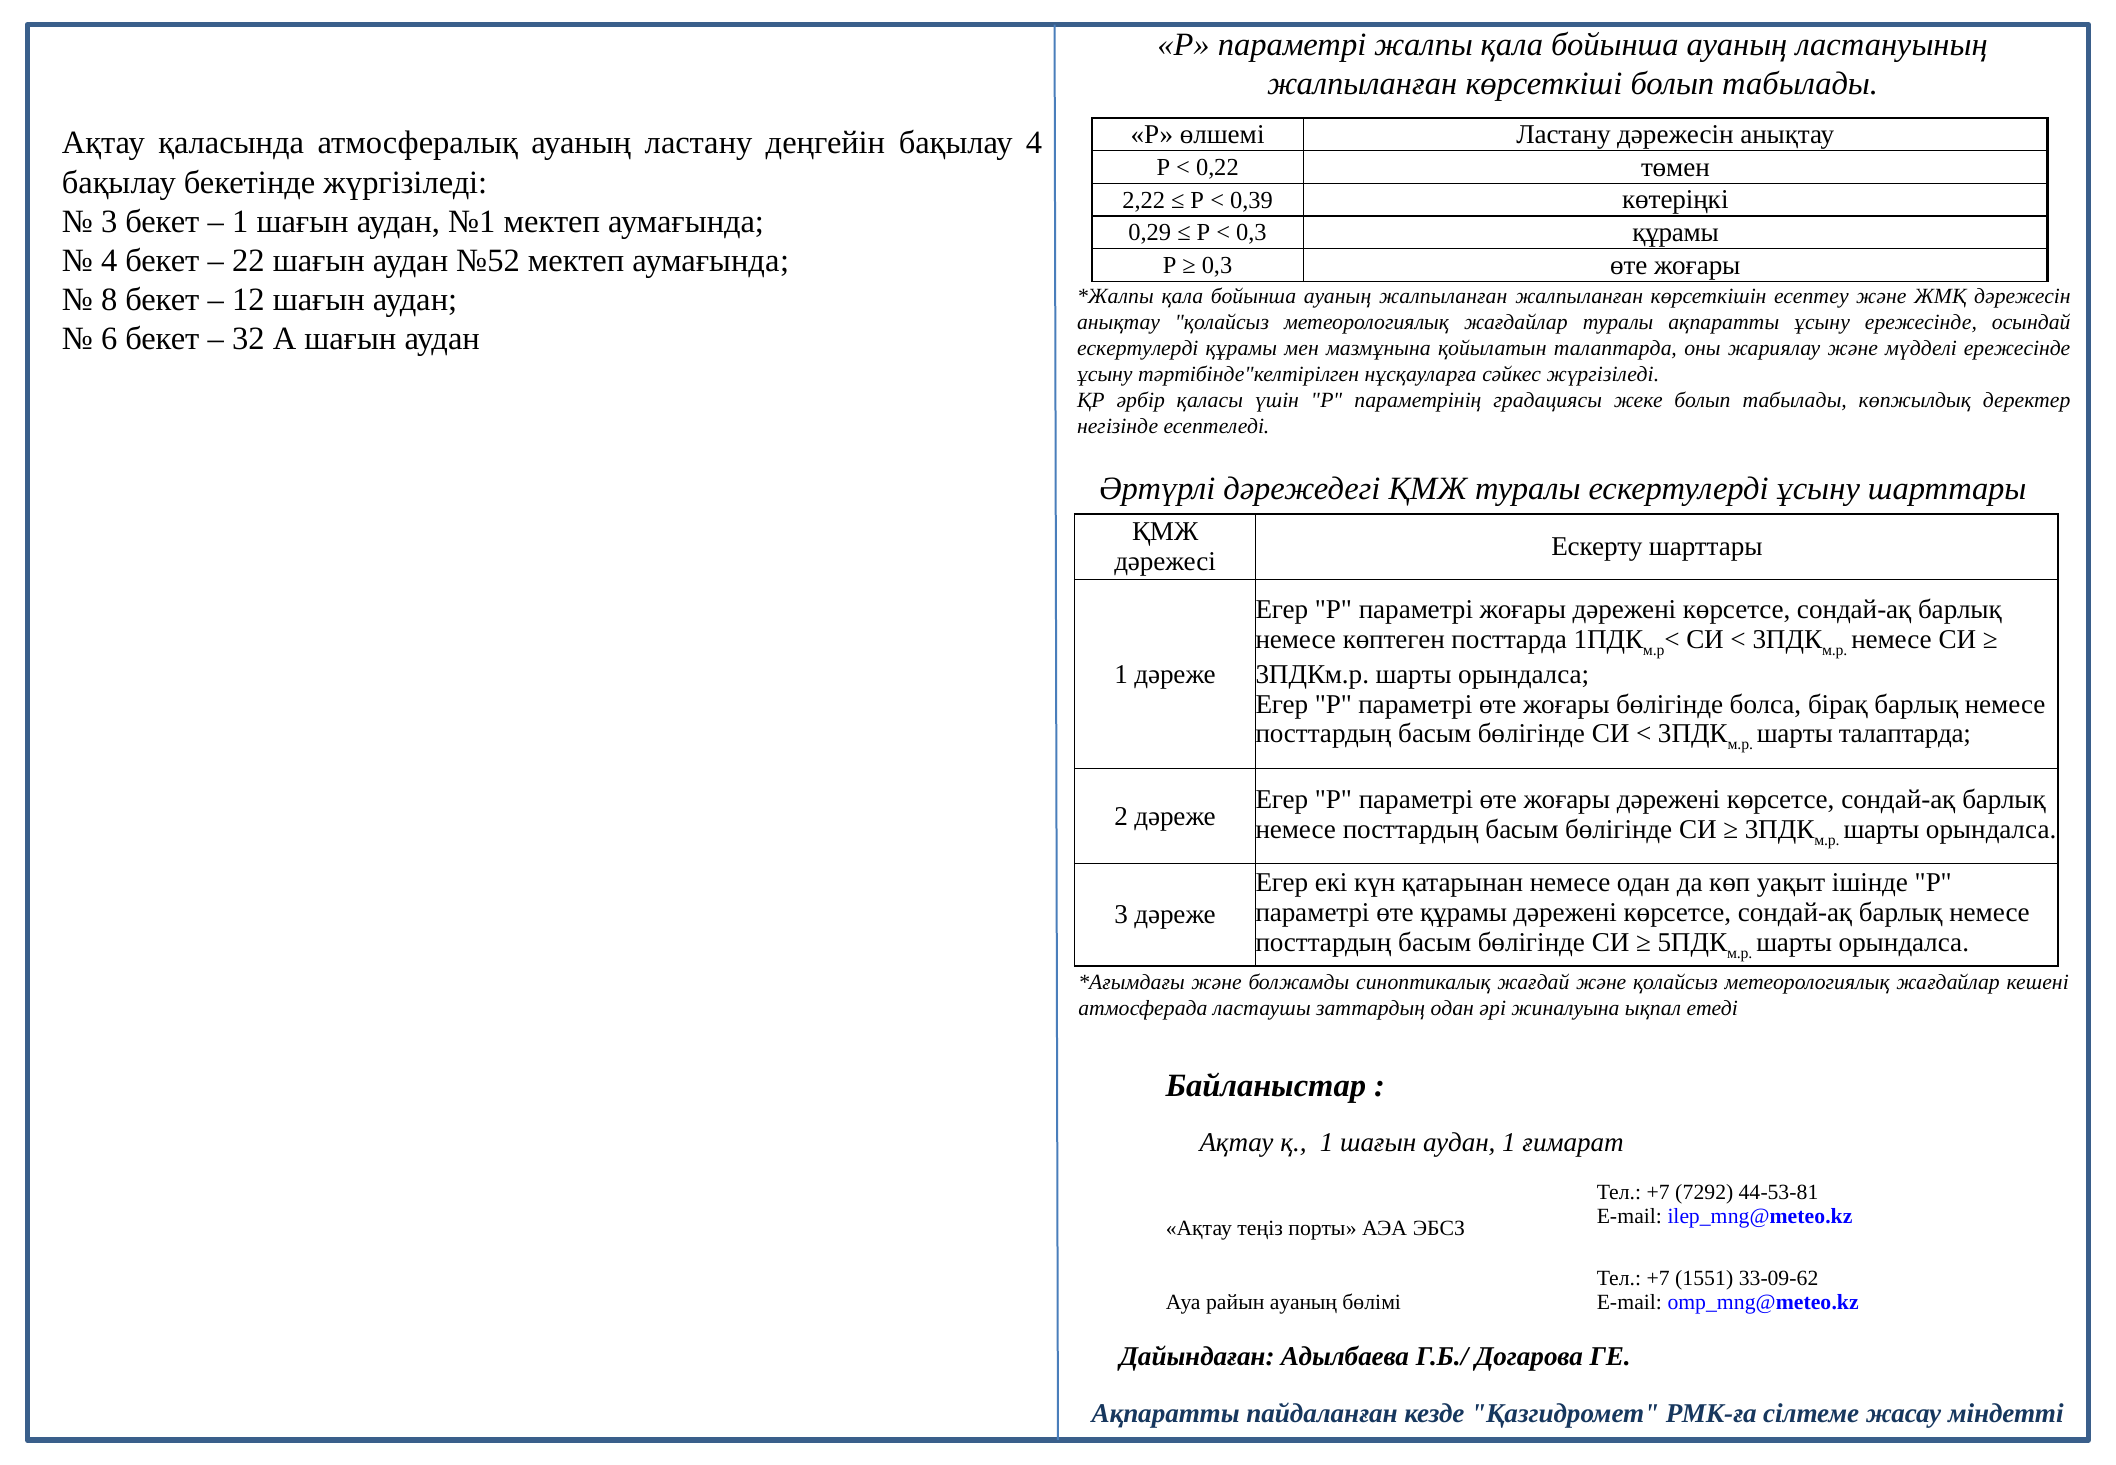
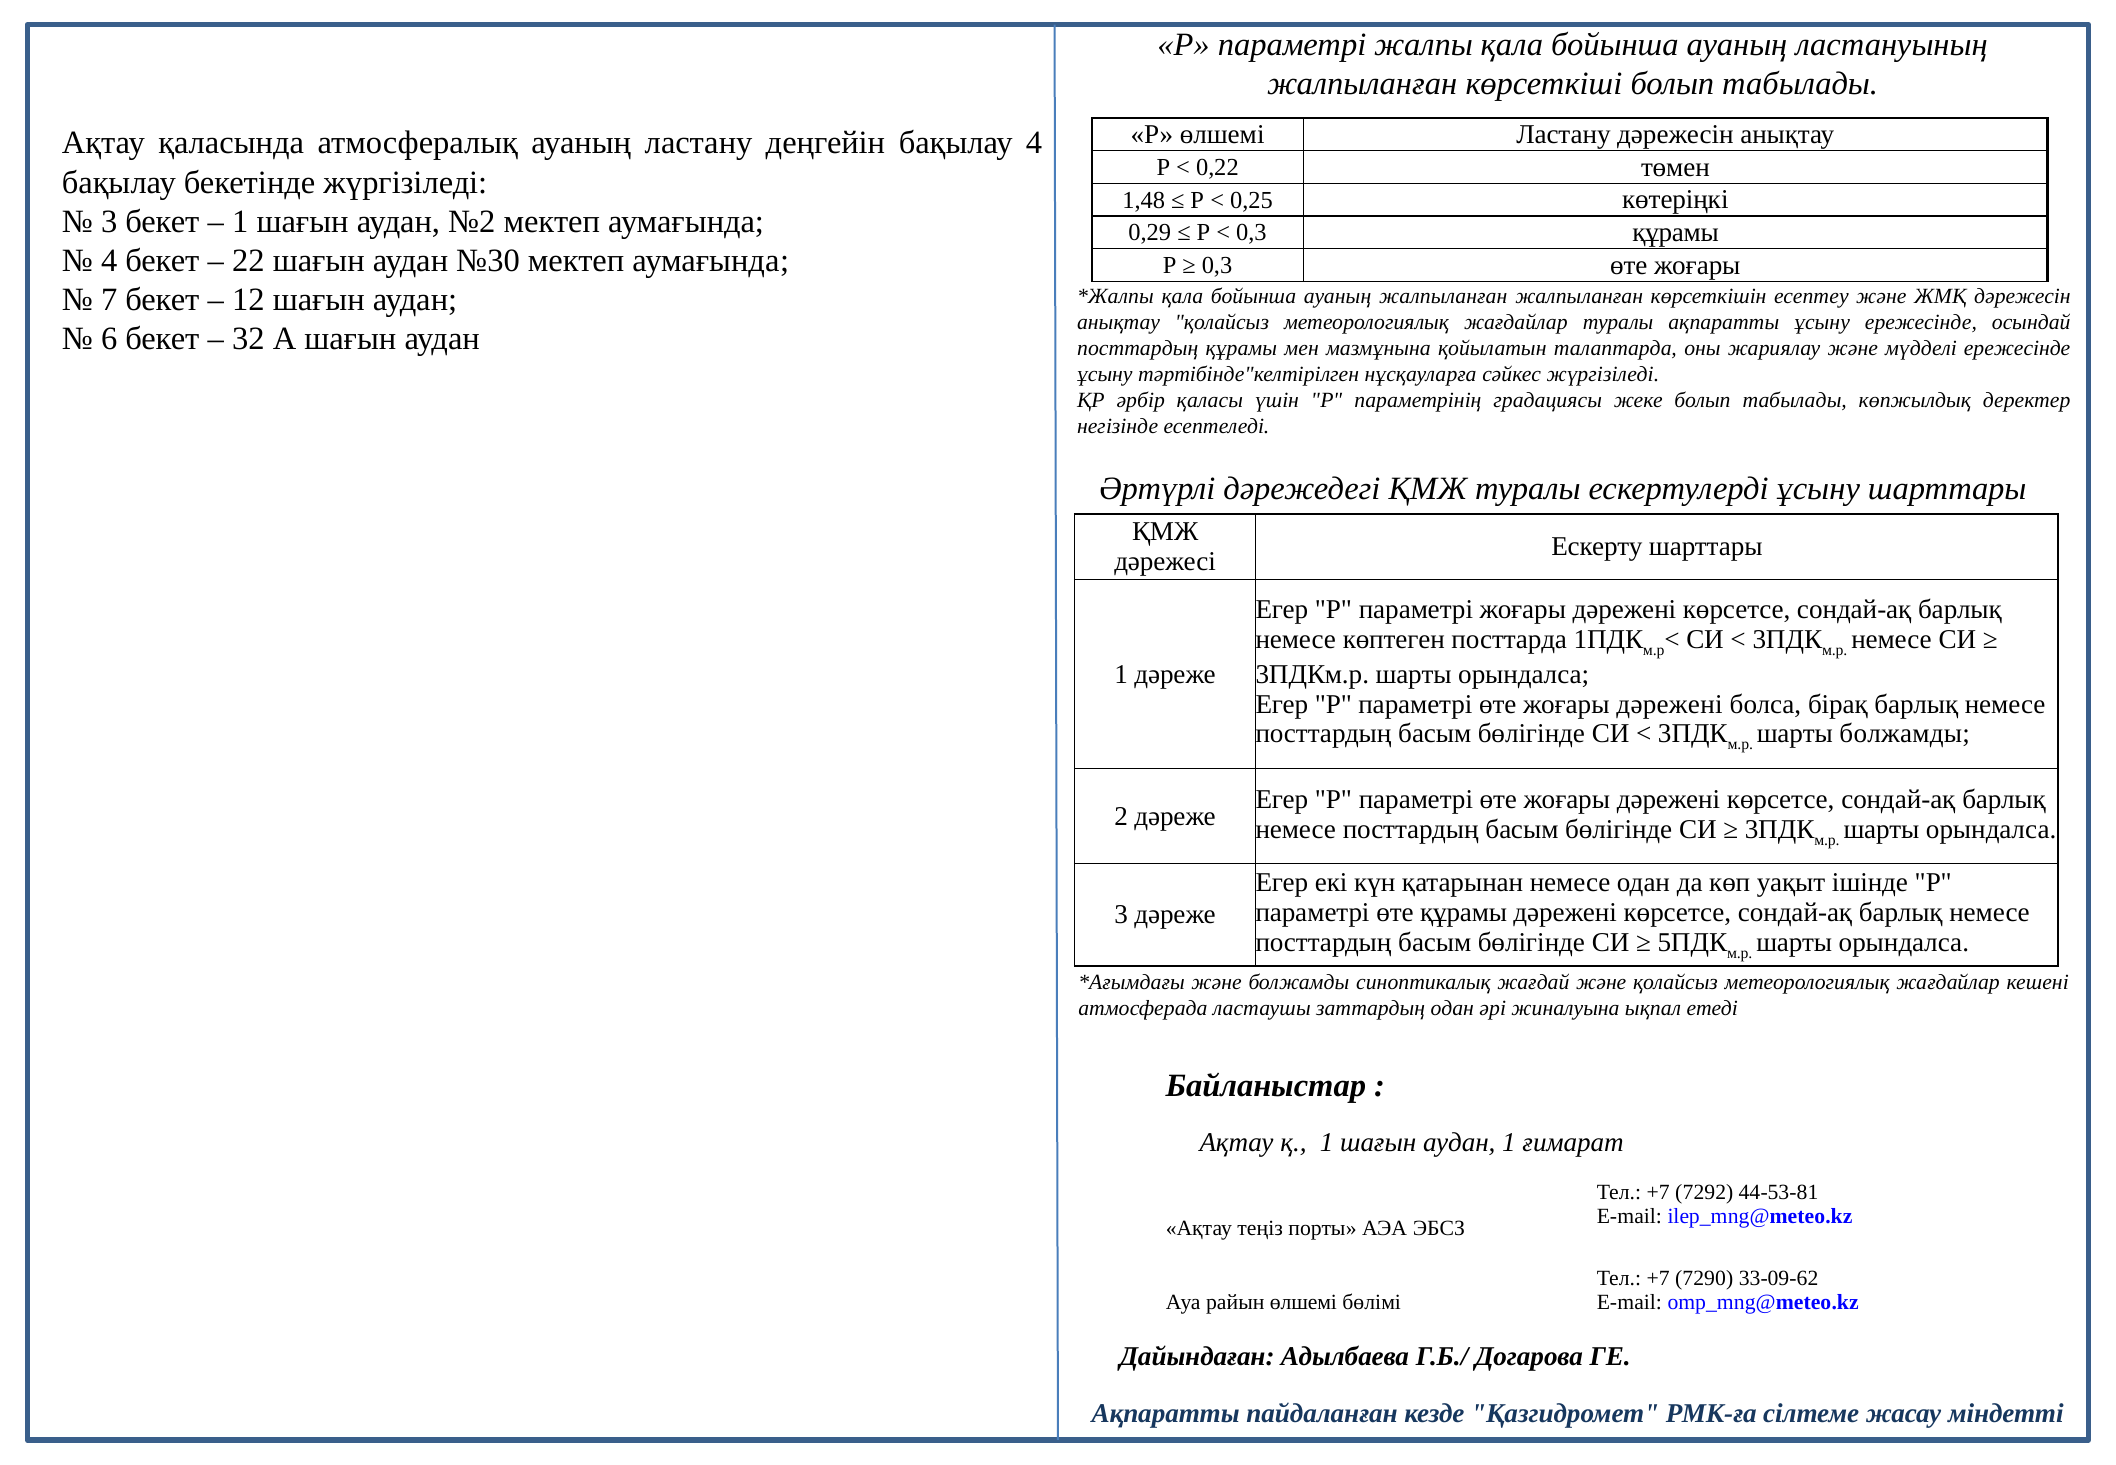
2,22: 2,22 -> 1,48
0,39: 0,39 -> 0,25
№1: №1 -> №2
№52: №52 -> №30
8: 8 -> 7
ескертулерді at (1138, 349): ескертулерді -> посттардың
бөлігінде at (1670, 704): бөлігінде -> дәрежені
шарты талаптарда: талаптарда -> болжамды
1551: 1551 -> 7290
райын ауаның: ауаның -> өлшемі
